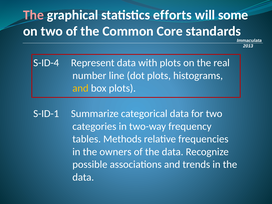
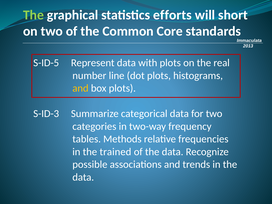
The at (33, 15) colour: pink -> light green
some: some -> short
S-ID-4: S-ID-4 -> S-ID-5
S-ID-1: S-ID-1 -> S-ID-3
owners: owners -> trained
